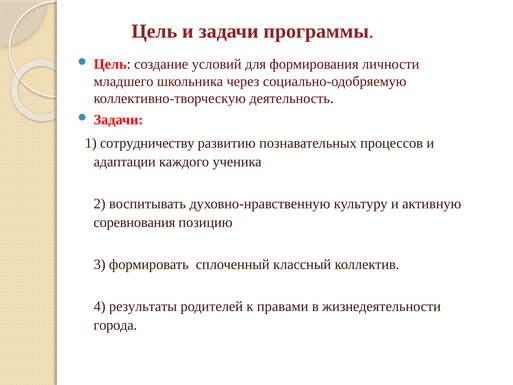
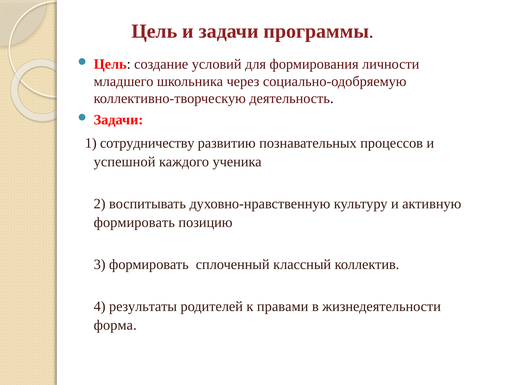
адаптации: адаптации -> успешной
соревнования at (134, 222): соревнования -> формировать
города: города -> форма
